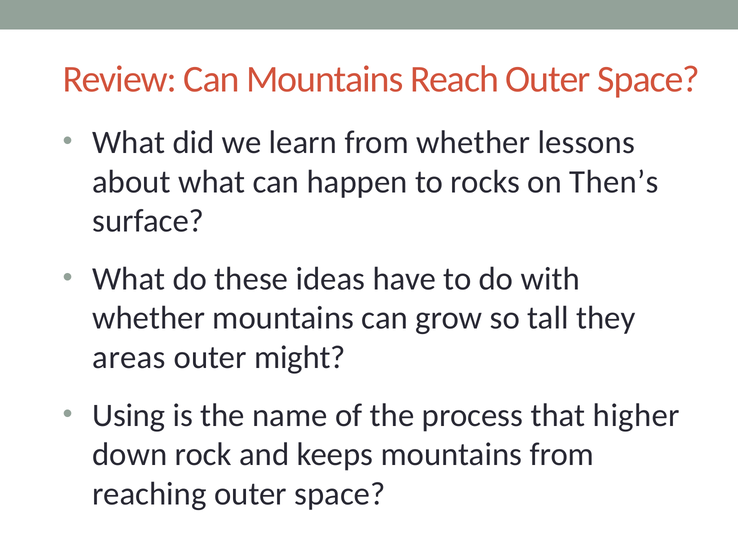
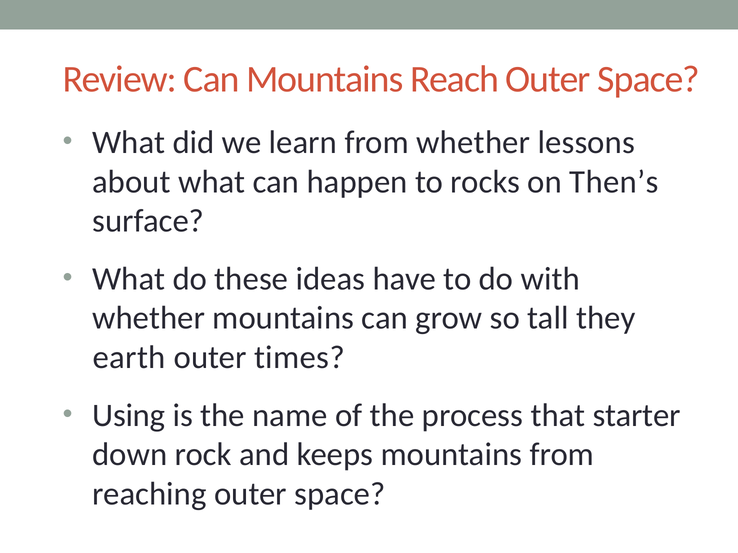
areas: areas -> earth
might: might -> times
higher: higher -> starter
